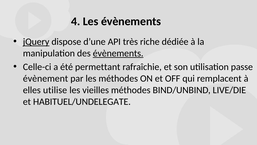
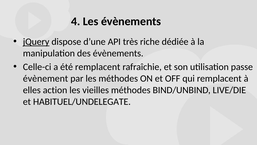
évènements at (118, 53) underline: present -> none
été permettant: permettant -> remplacent
utilise: utilise -> action
